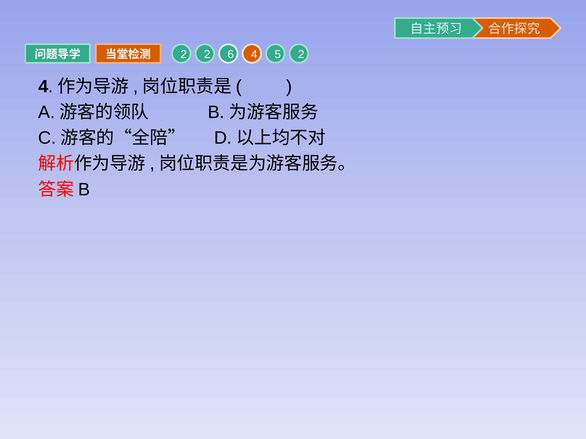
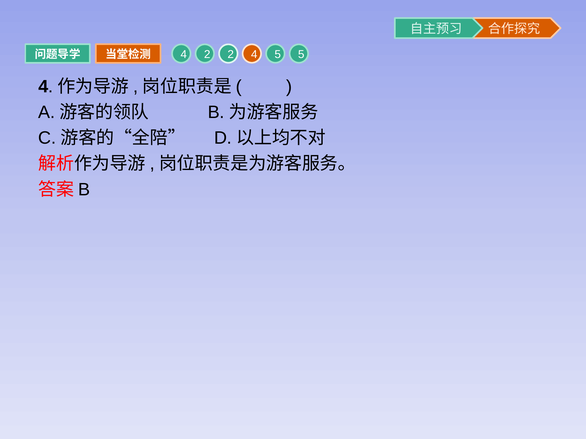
2 at (184, 54): 2 -> 4
2 6: 6 -> 2
5 2: 2 -> 5
